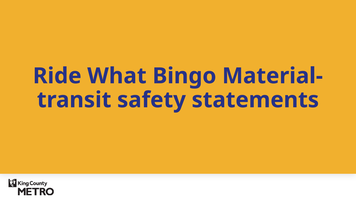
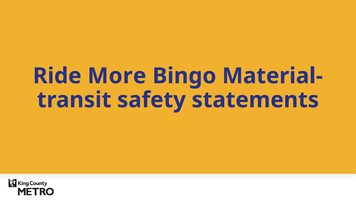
What: What -> More
